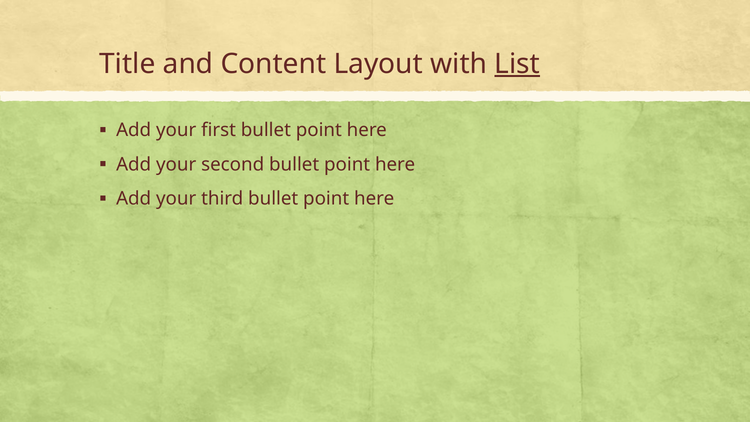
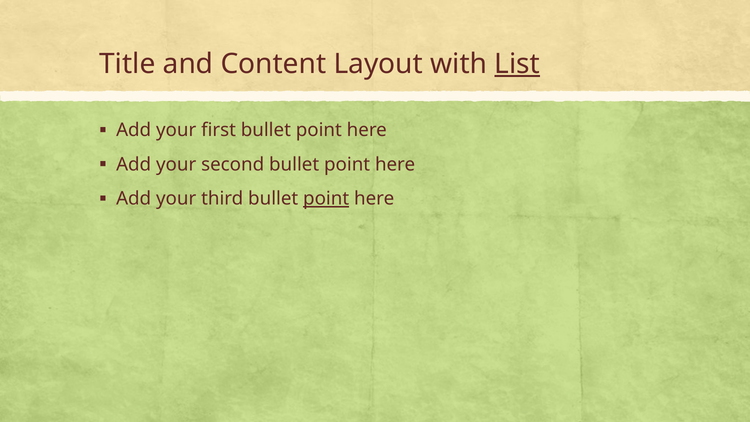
point at (326, 199) underline: none -> present
